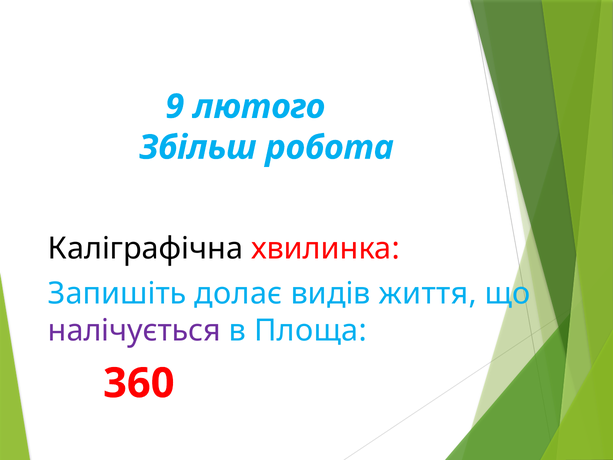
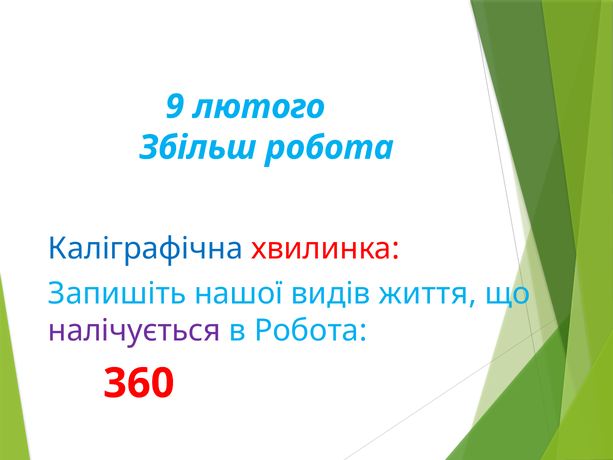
Каліграфічна colour: black -> blue
долає: долає -> нашої
в Площа: Площа -> Робота
